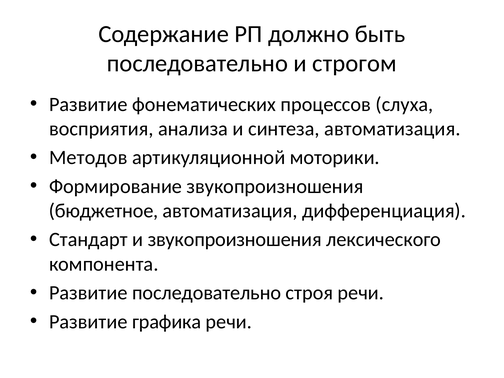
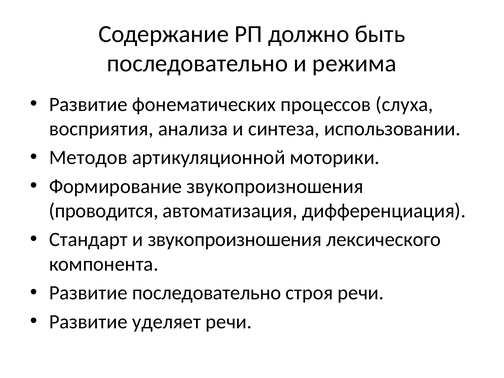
строгом: строгом -> режима
синтеза автоматизация: автоматизация -> использовании
бюджетное: бюджетное -> проводится
графика: графика -> уделяет
